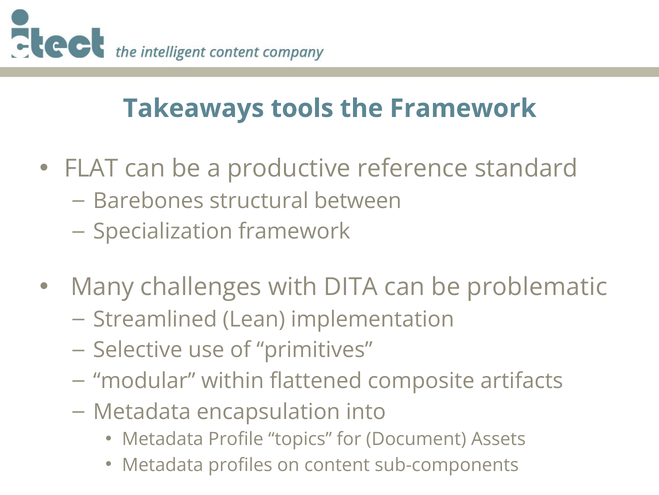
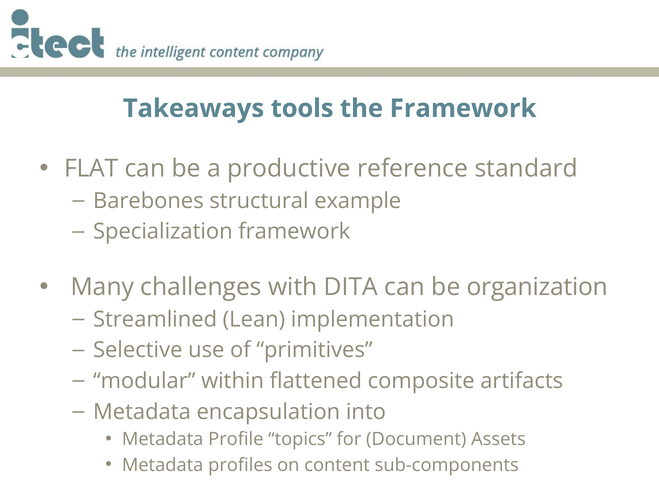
between: between -> example
problematic: problematic -> organization
